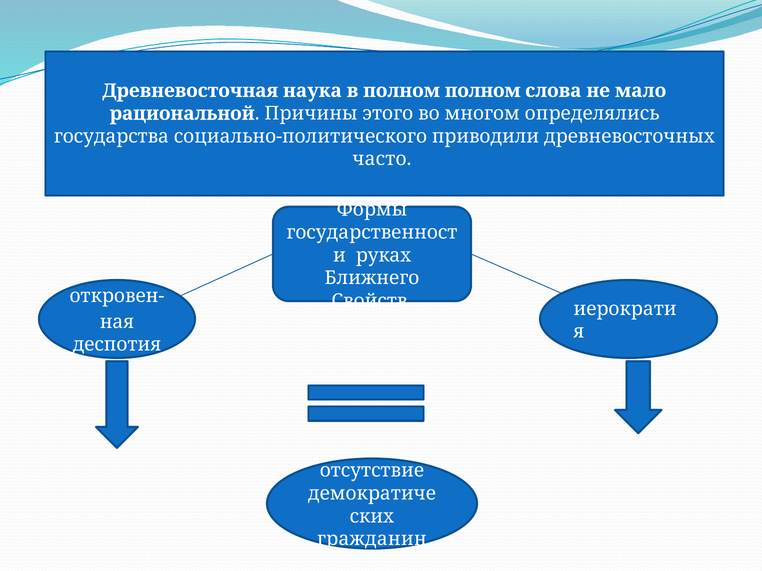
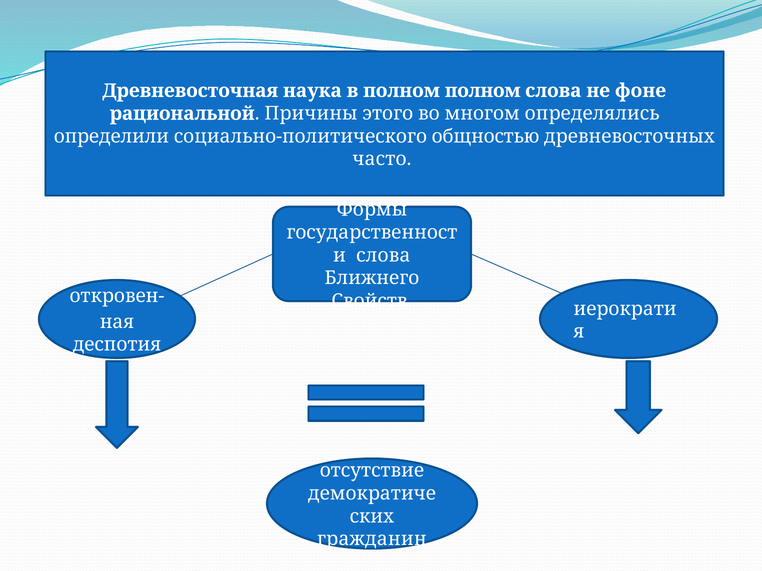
мало: мало -> фоне
государства: государства -> определили
приводили: приводили -> общностью
руках at (383, 255): руках -> слова
